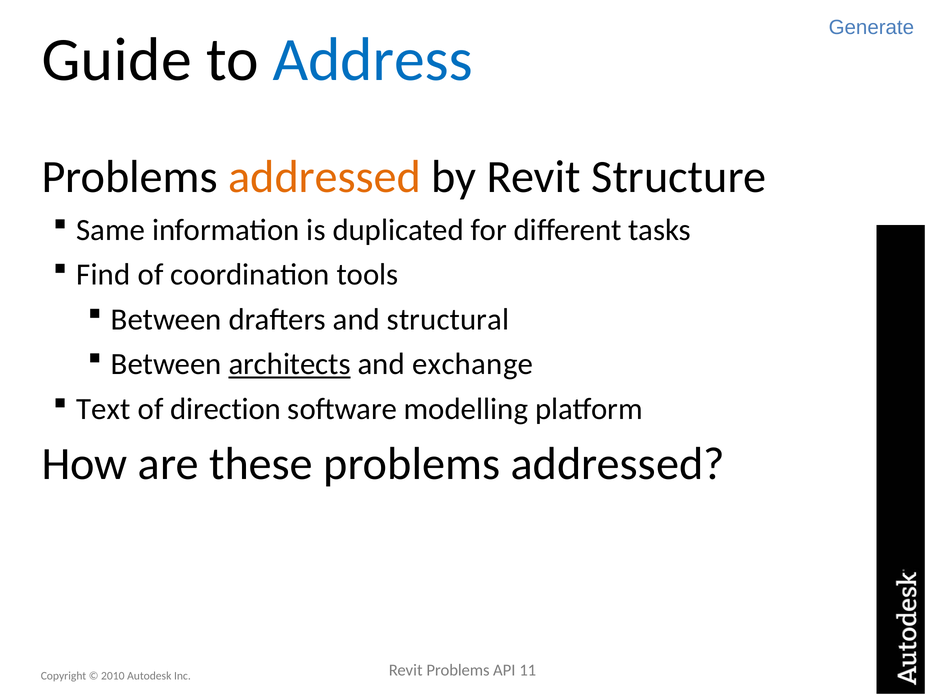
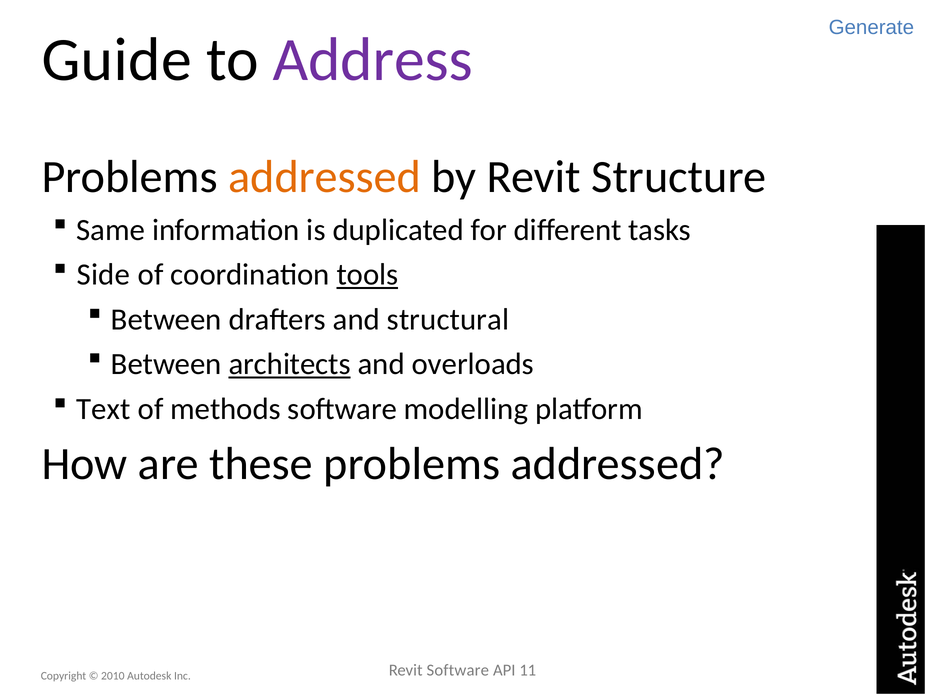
Address colour: blue -> purple
Find: Find -> Side
tools underline: none -> present
exchange: exchange -> overloads
direction: direction -> methods
Revit Problems: Problems -> Software
